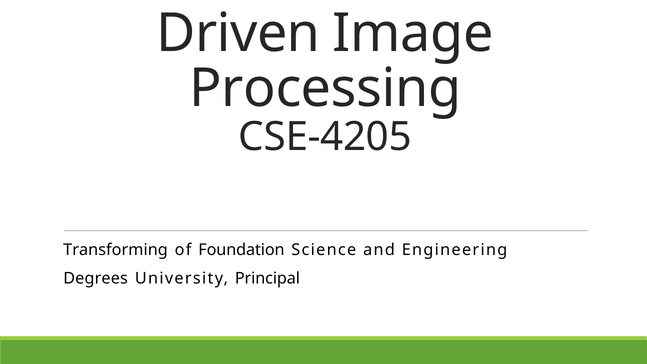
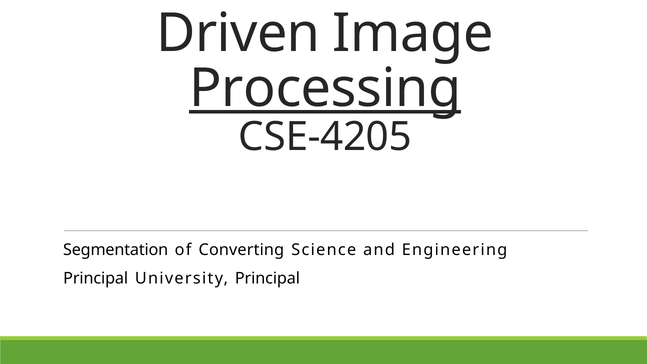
Processing underline: none -> present
Transforming: Transforming -> Segmentation
Foundation: Foundation -> Converting
Degrees at (96, 279): Degrees -> Principal
